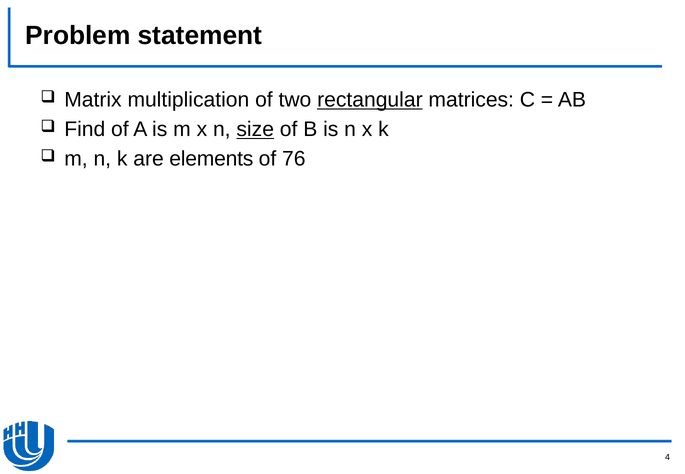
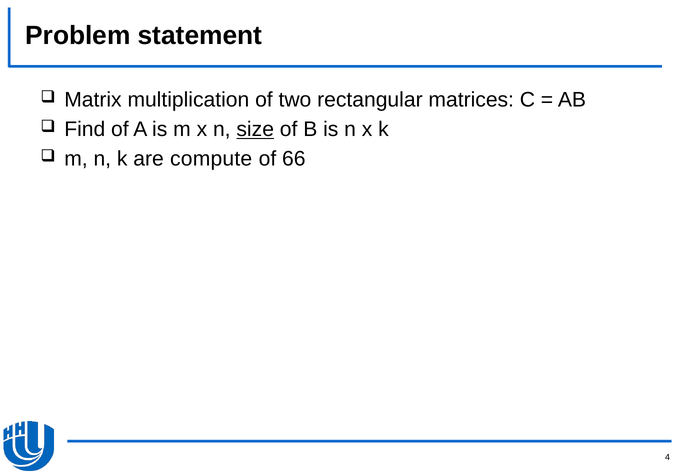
rectangular underline: present -> none
elements: elements -> compute
76: 76 -> 66
